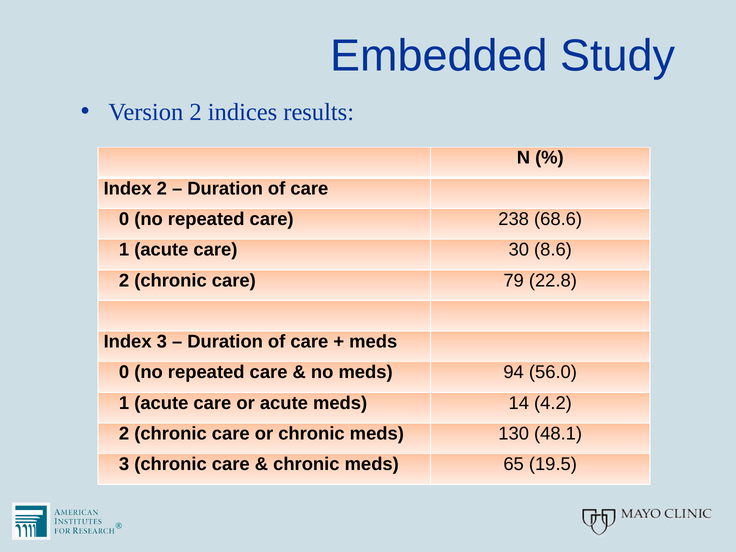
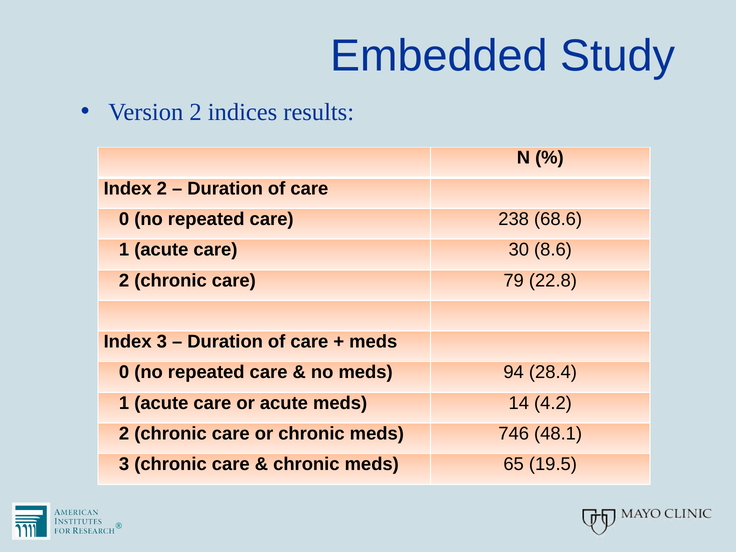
56.0: 56.0 -> 28.4
130: 130 -> 746
